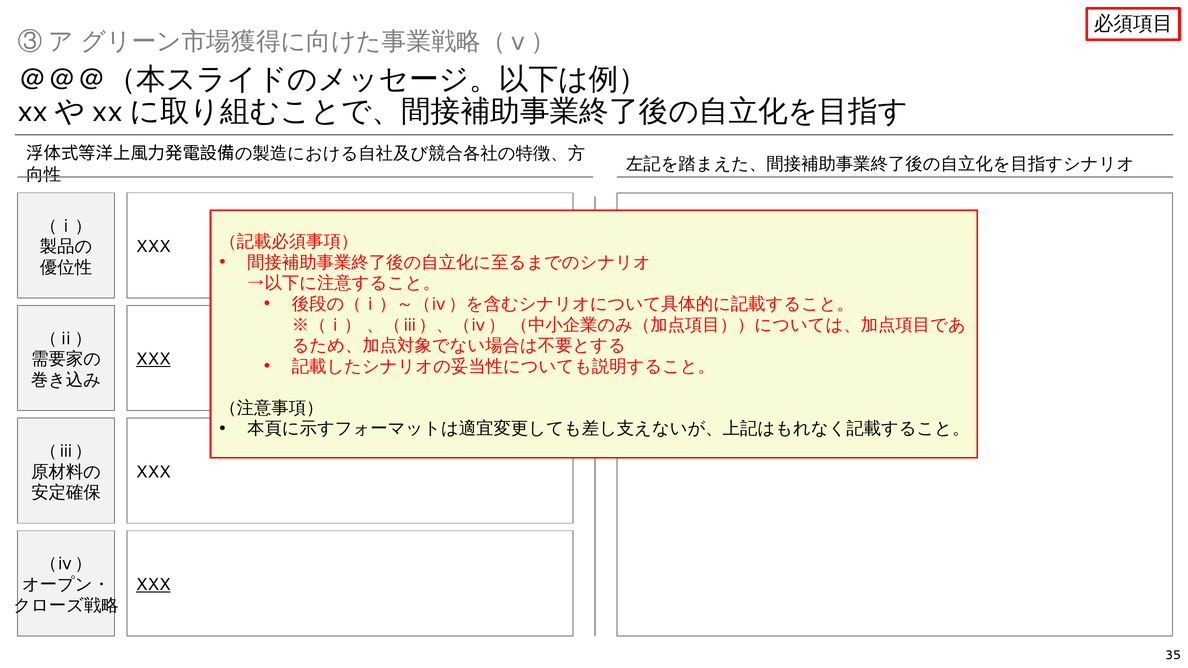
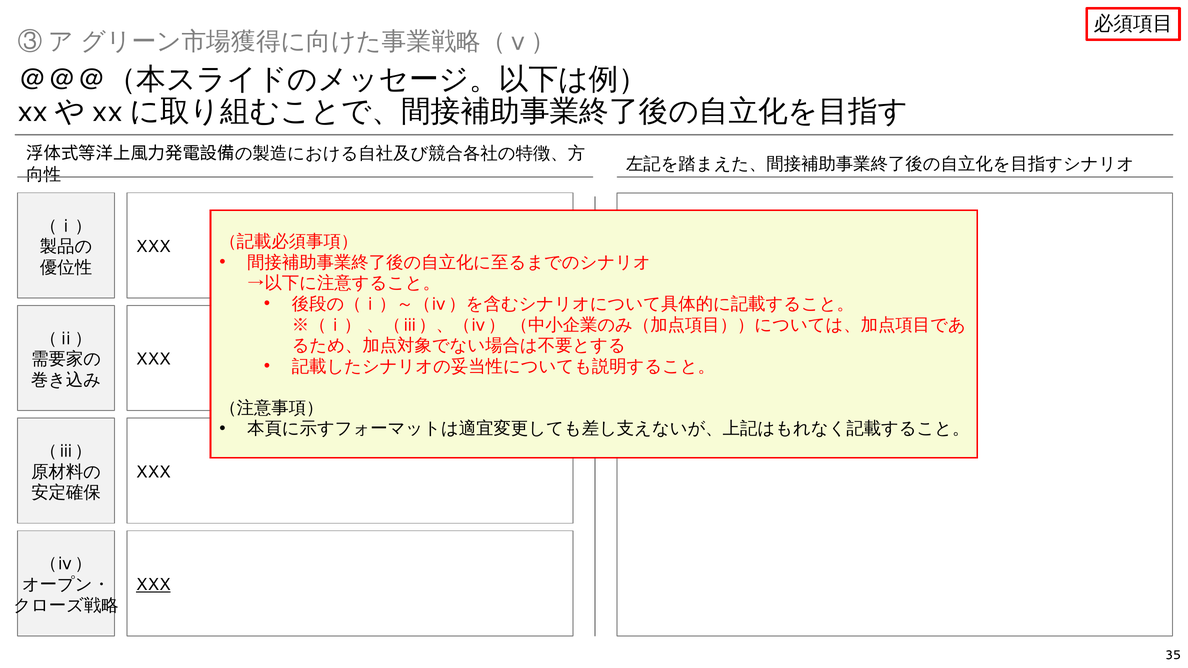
XXX at (153, 359) underline: present -> none
